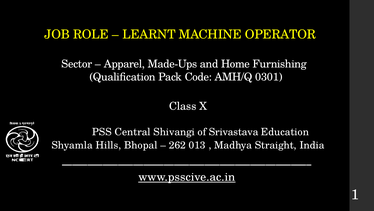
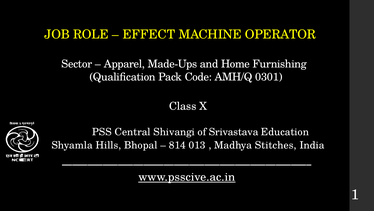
LEARNT: LEARNT -> EFFECT
262: 262 -> 814
Straight: Straight -> Stitches
